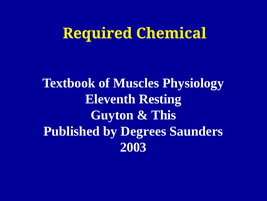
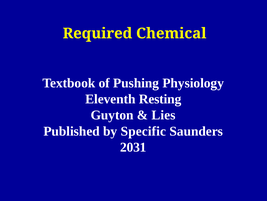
Muscles: Muscles -> Pushing
This: This -> Lies
Degrees: Degrees -> Specific
2003: 2003 -> 2031
